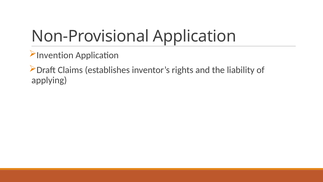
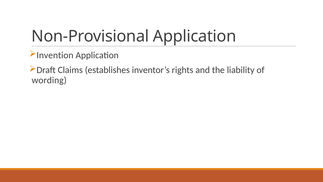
applying: applying -> wording
